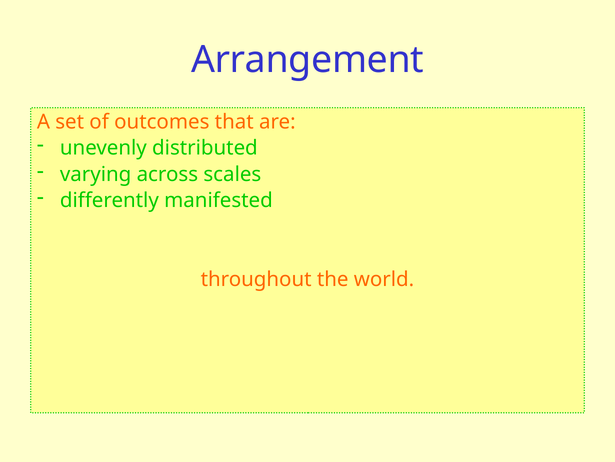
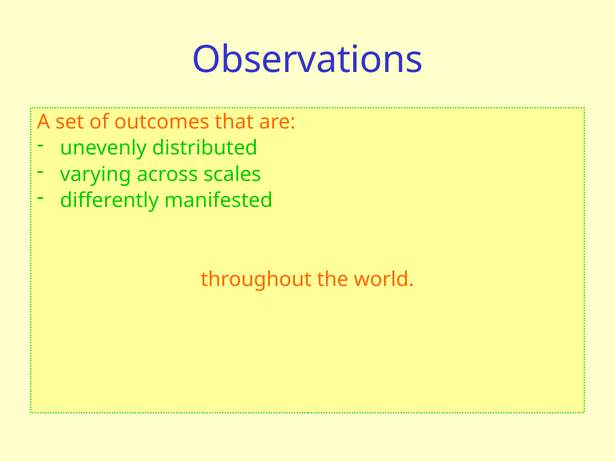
Arrangement: Arrangement -> Observations
